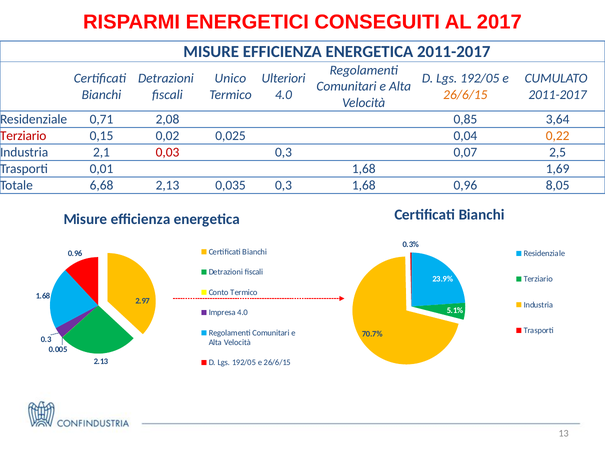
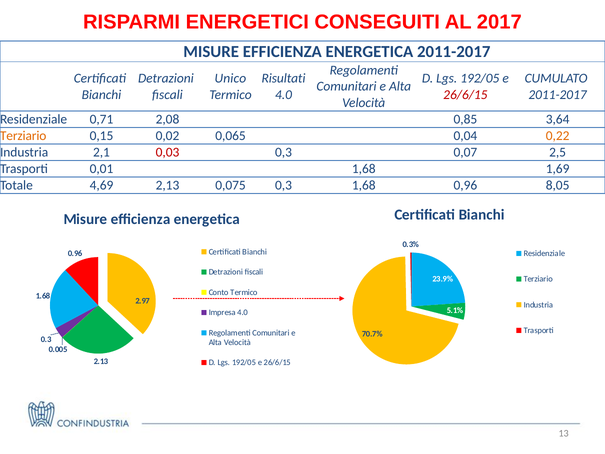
Ulteriori: Ulteriori -> Risultati
26/6/15 at (465, 95) colour: orange -> red
Terziario at (23, 136) colour: red -> orange
0,025: 0,025 -> 0,065
6,68: 6,68 -> 4,69
0,035: 0,035 -> 0,075
